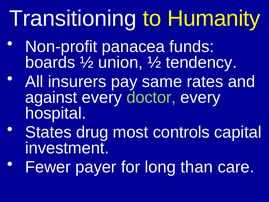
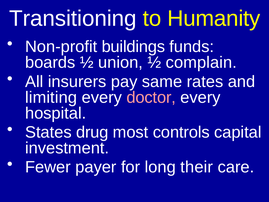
panacea: panacea -> buildings
tendency: tendency -> complain
against: against -> limiting
doctor colour: light green -> pink
than: than -> their
